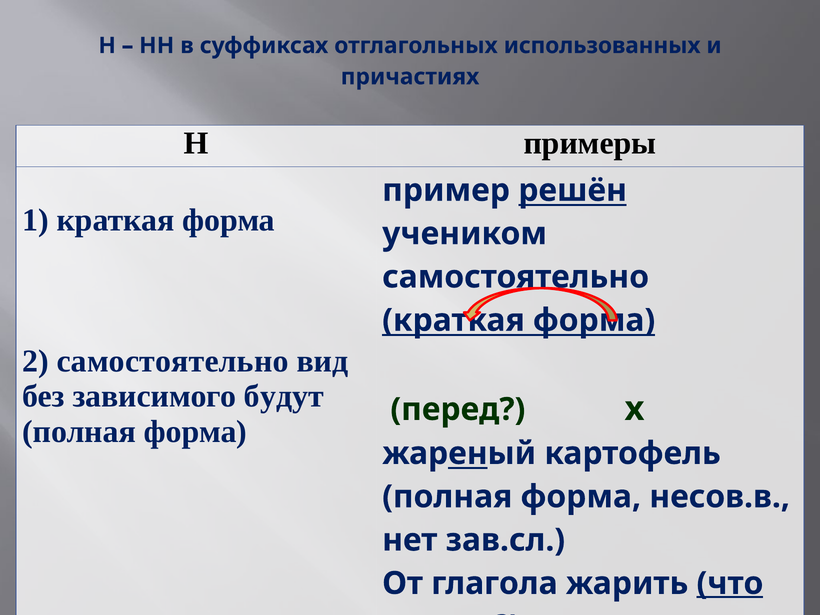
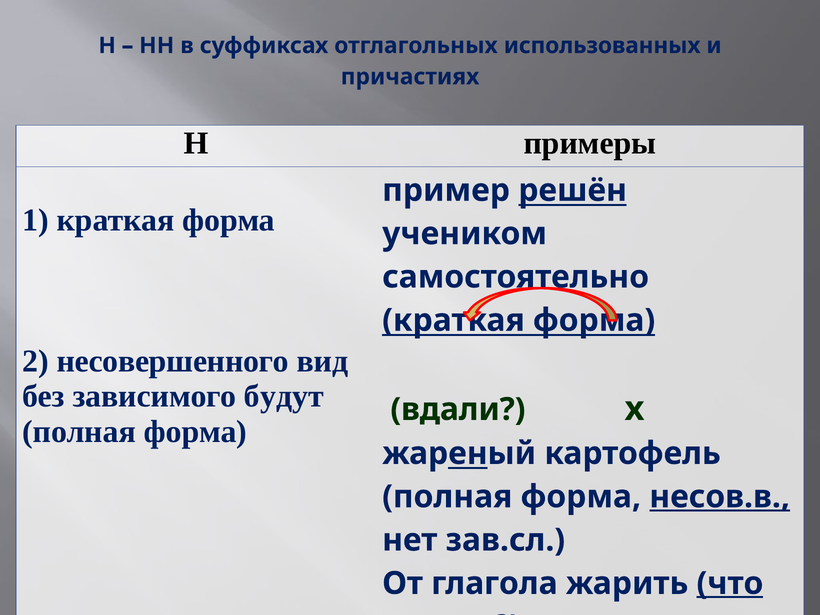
2 самостоятельно: самостоятельно -> несовершенного
перед: перед -> вдали
несов.в underline: none -> present
